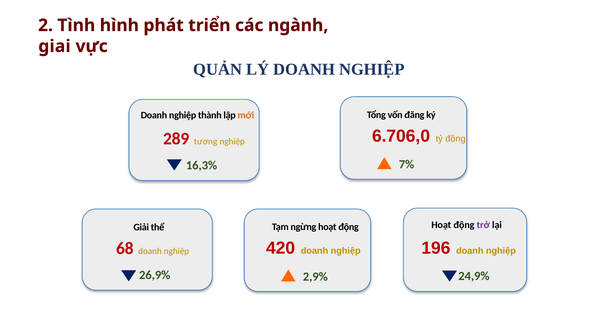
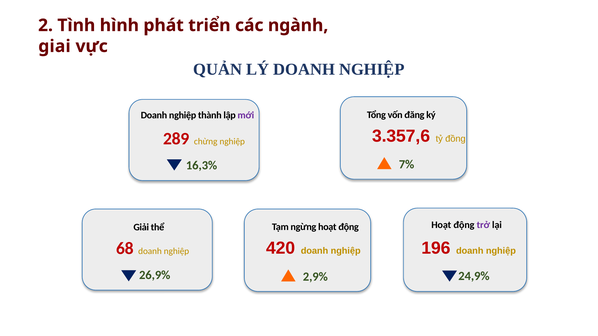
mới colour: orange -> purple
6.706,0: 6.706,0 -> 3.357,6
tương: tương -> chừng
